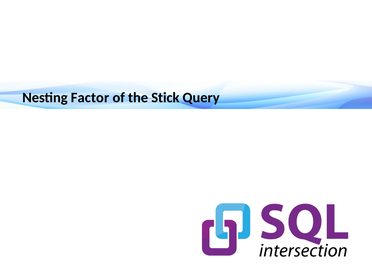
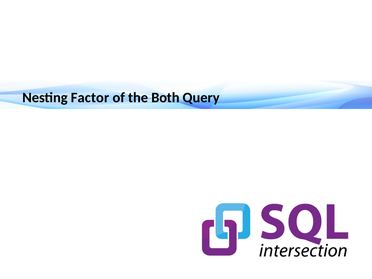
Stick: Stick -> Both
